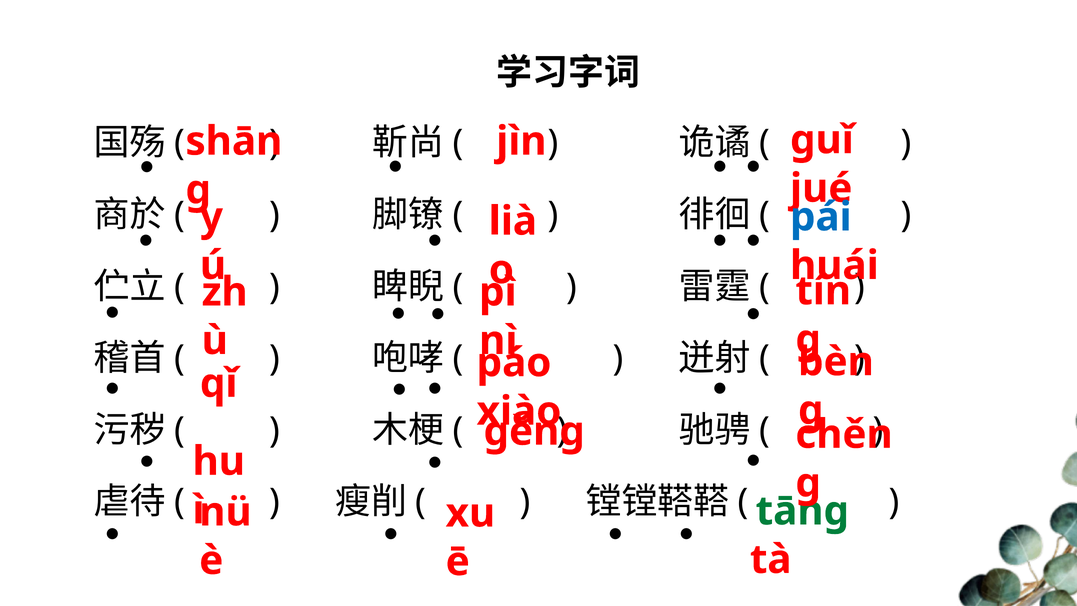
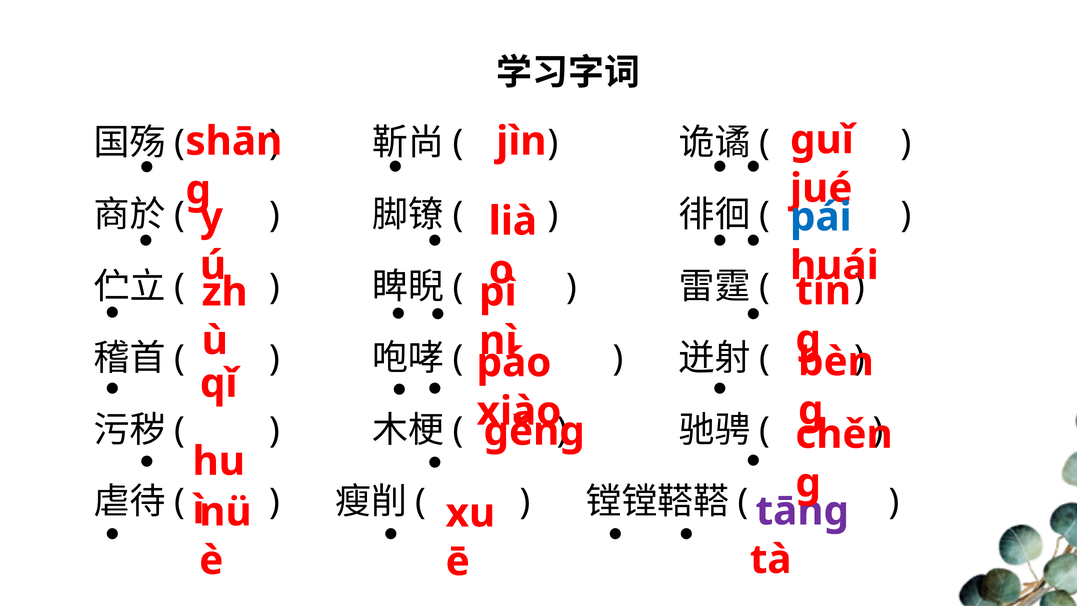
tāng colour: green -> purple
